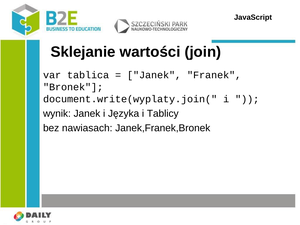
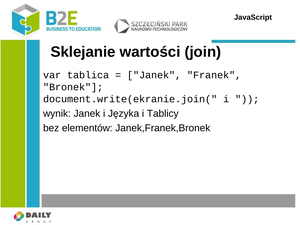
document.write(wyplaty.join(: document.write(wyplaty.join( -> document.write(ekranie.join(
nawiasach: nawiasach -> elementów
